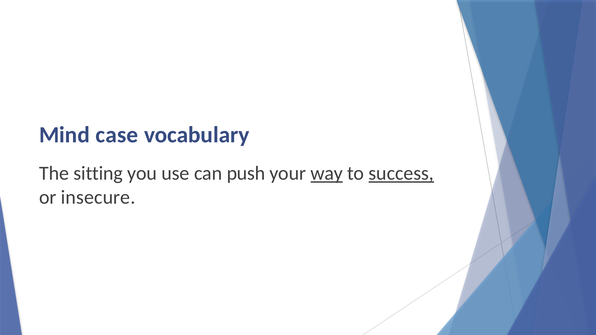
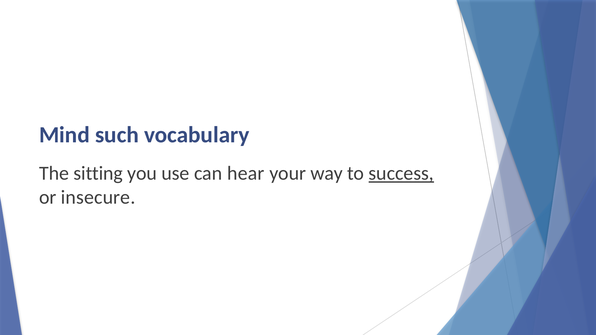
case: case -> such
push: push -> hear
way underline: present -> none
